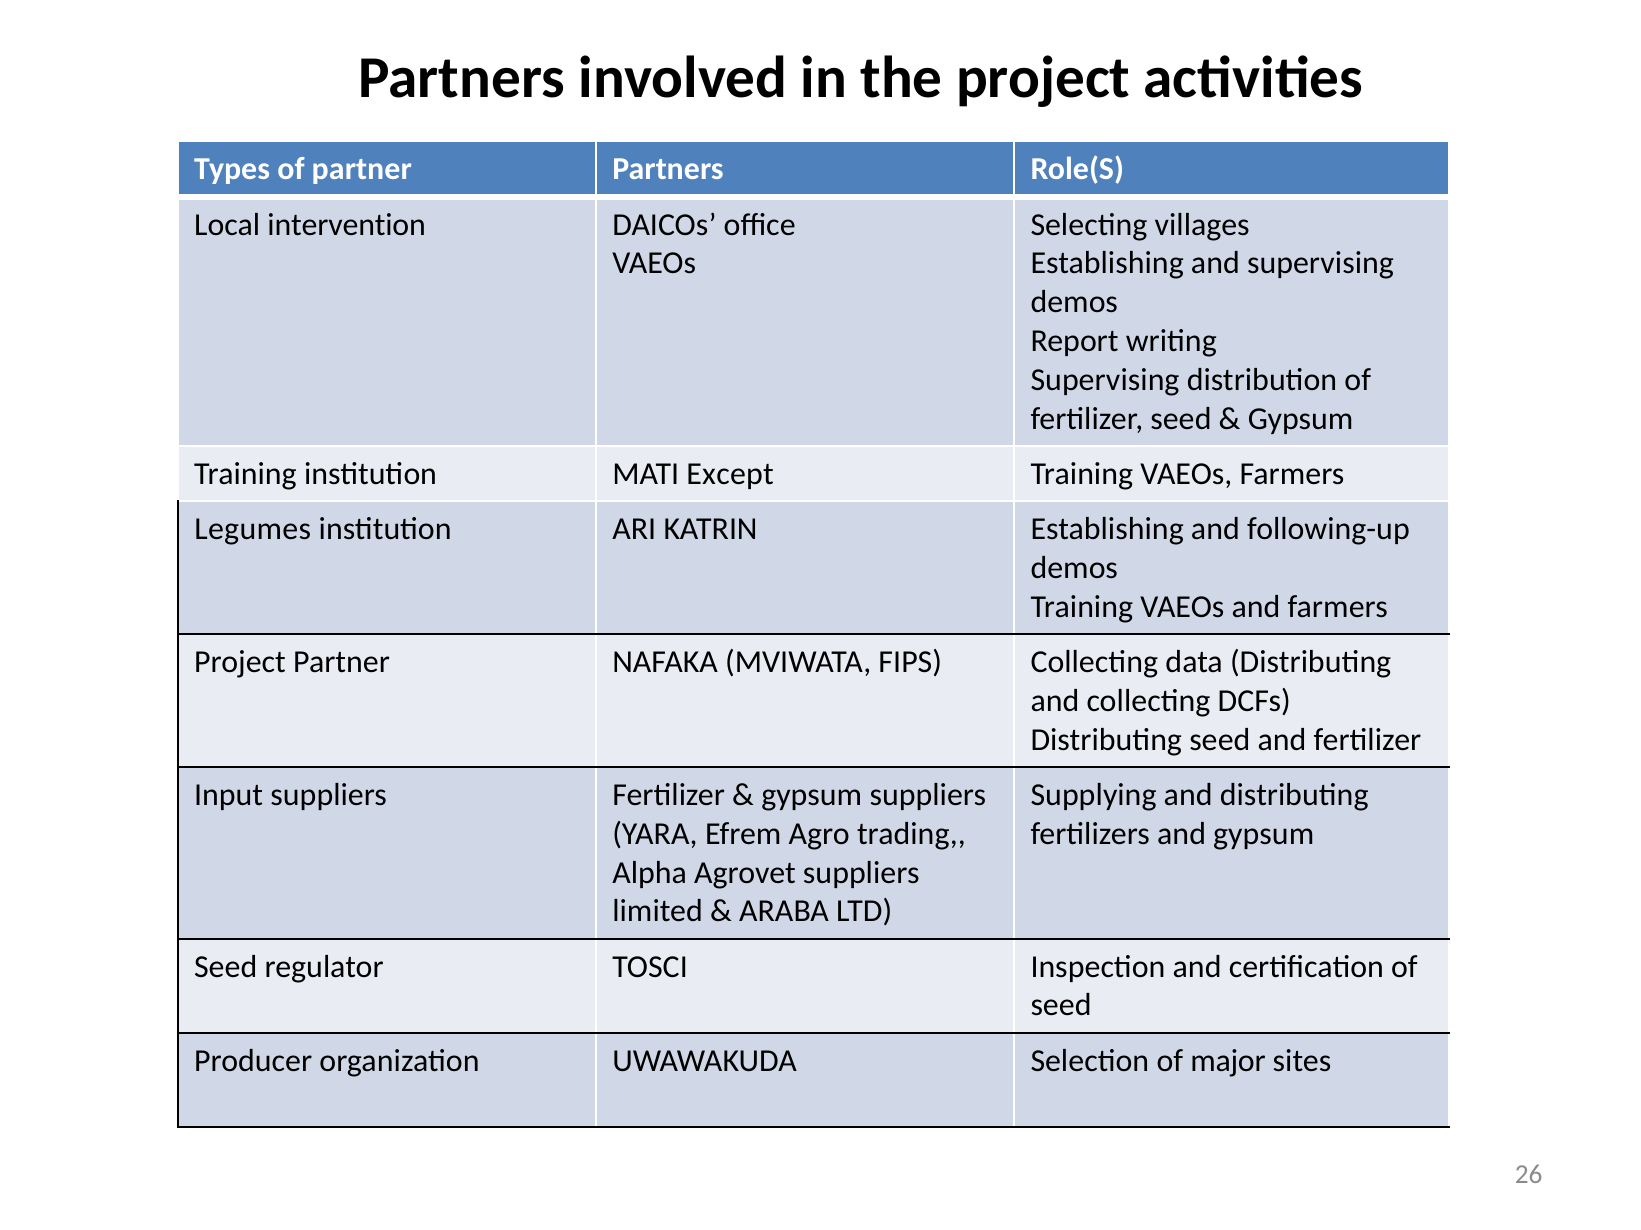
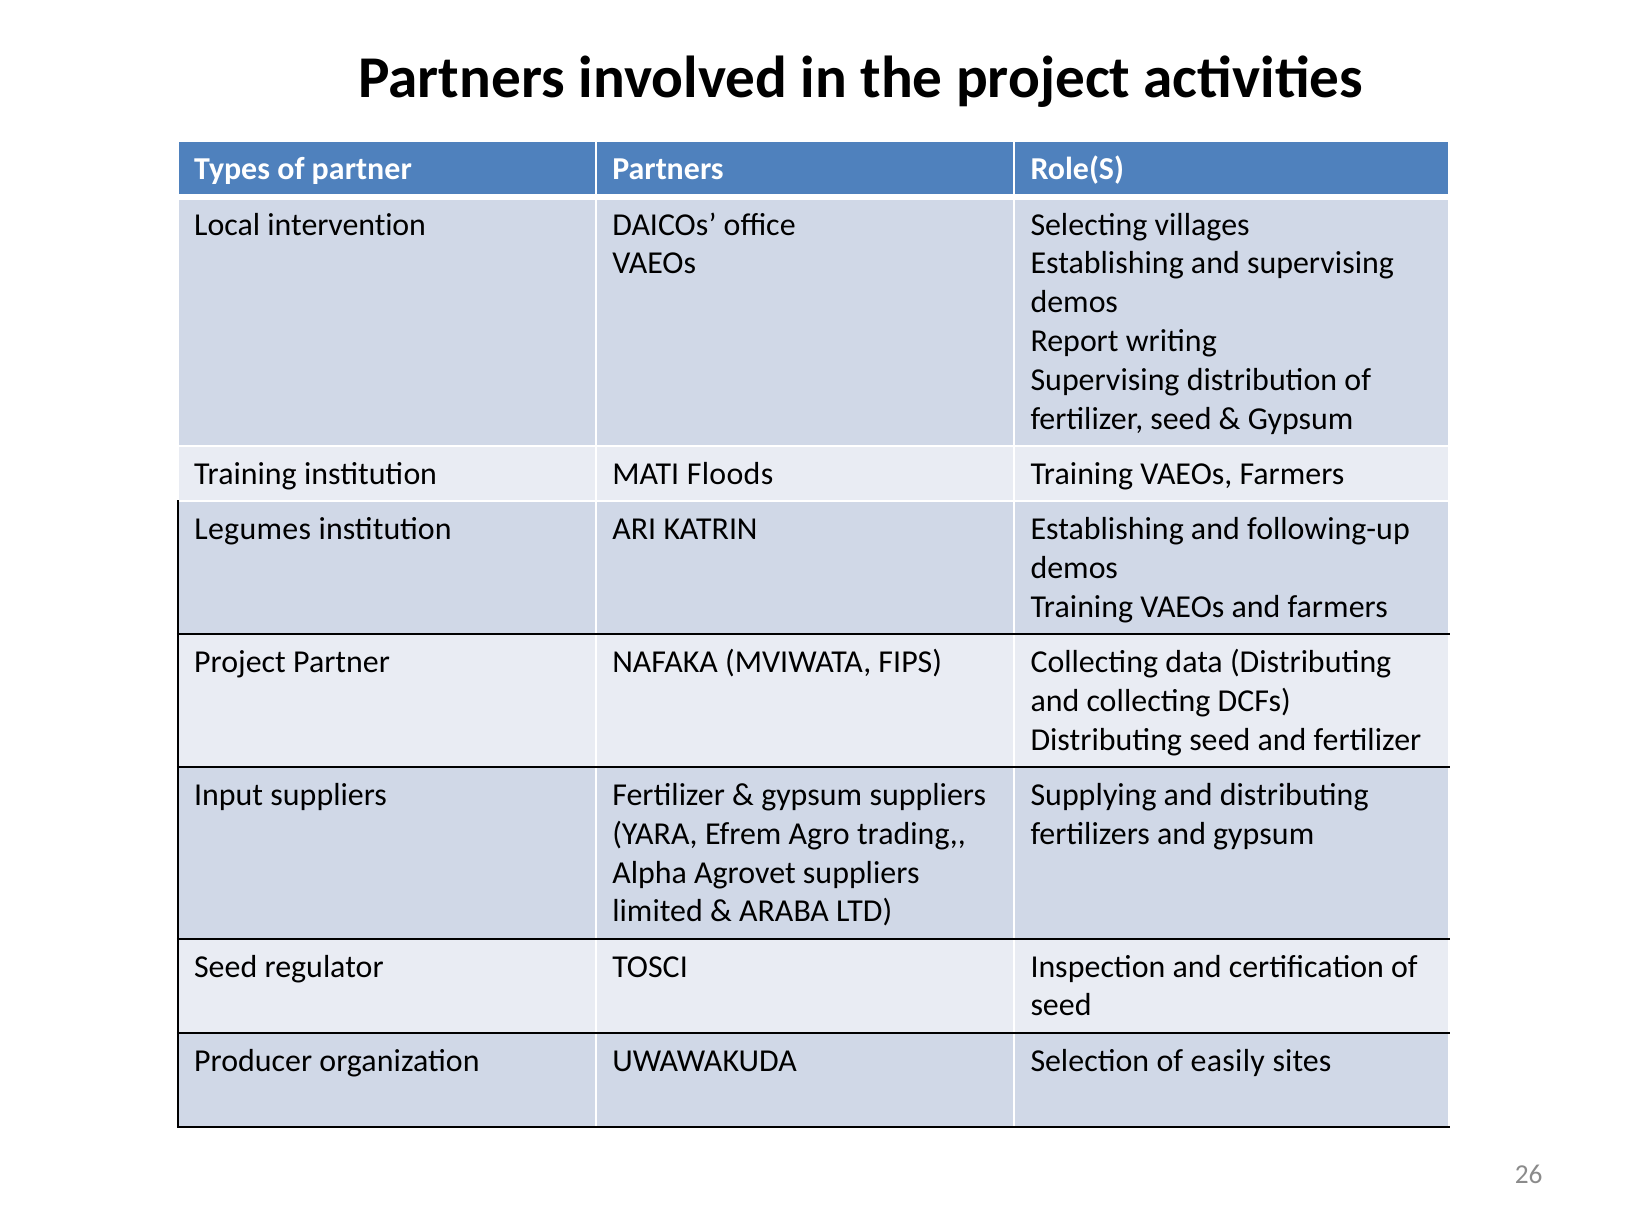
Except: Except -> Floods
major: major -> easily
